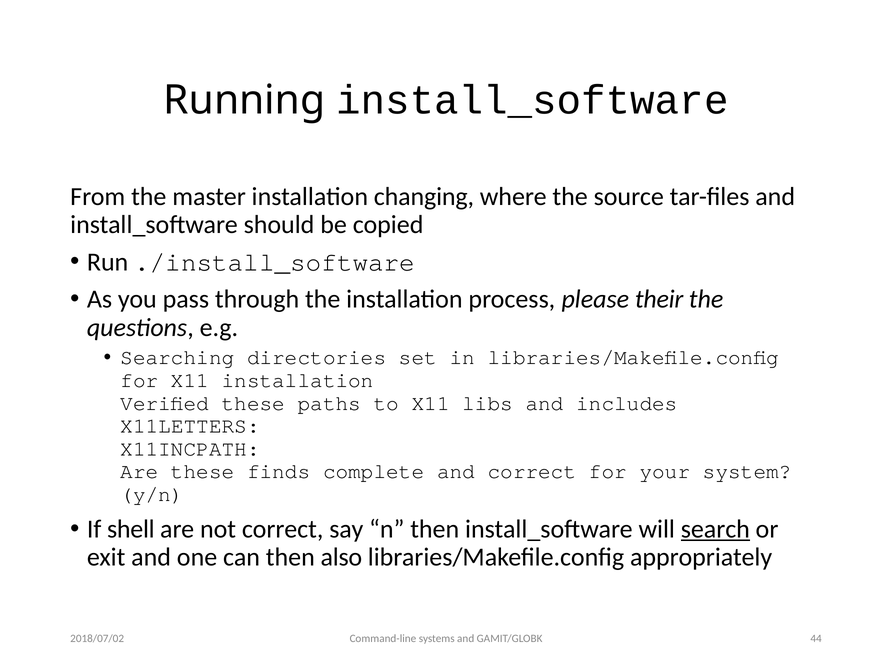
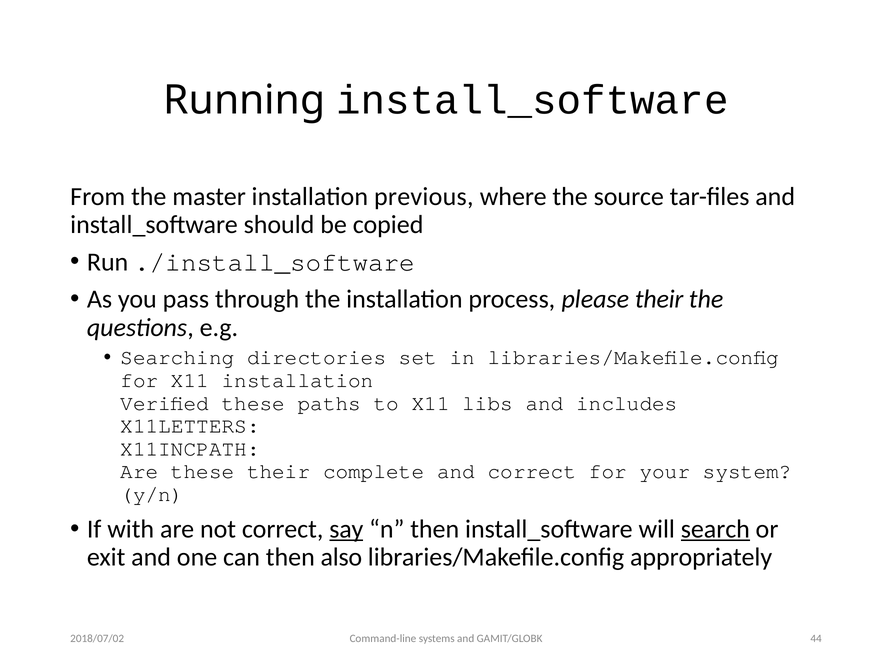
changing: changing -> previous
these finds: finds -> their
shell: shell -> with
say underline: none -> present
